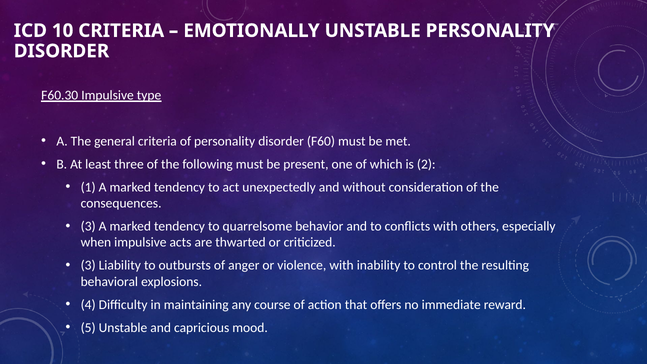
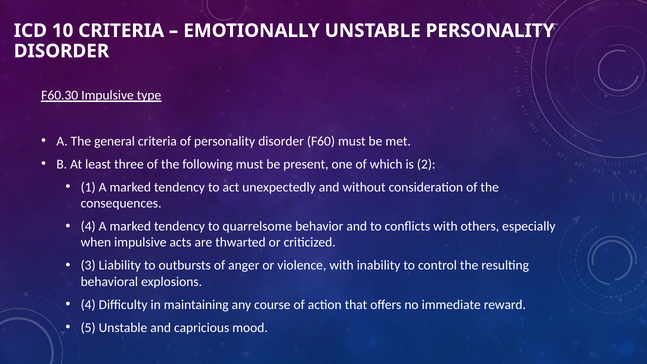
3 at (88, 226): 3 -> 4
